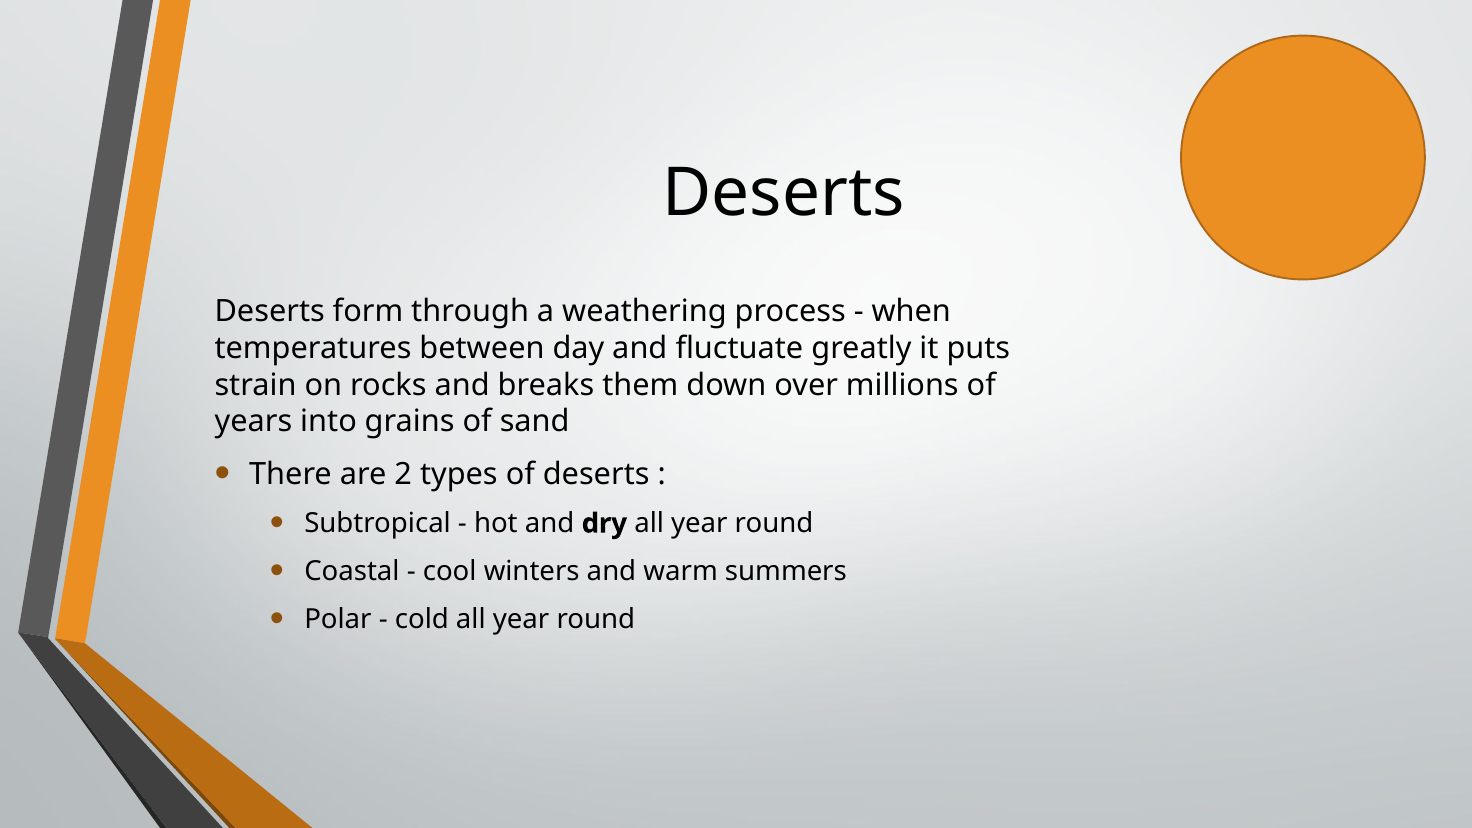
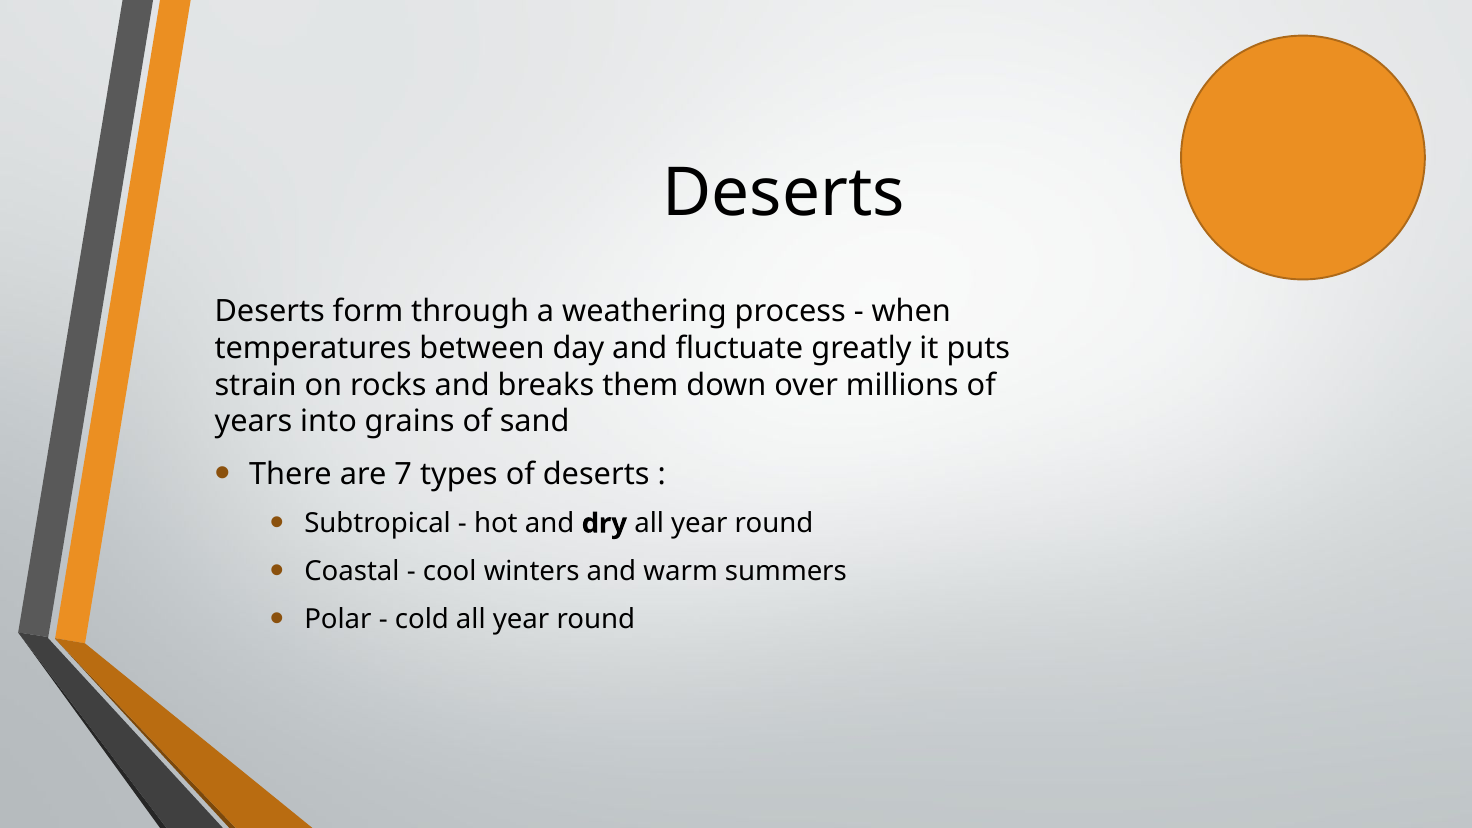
2: 2 -> 7
